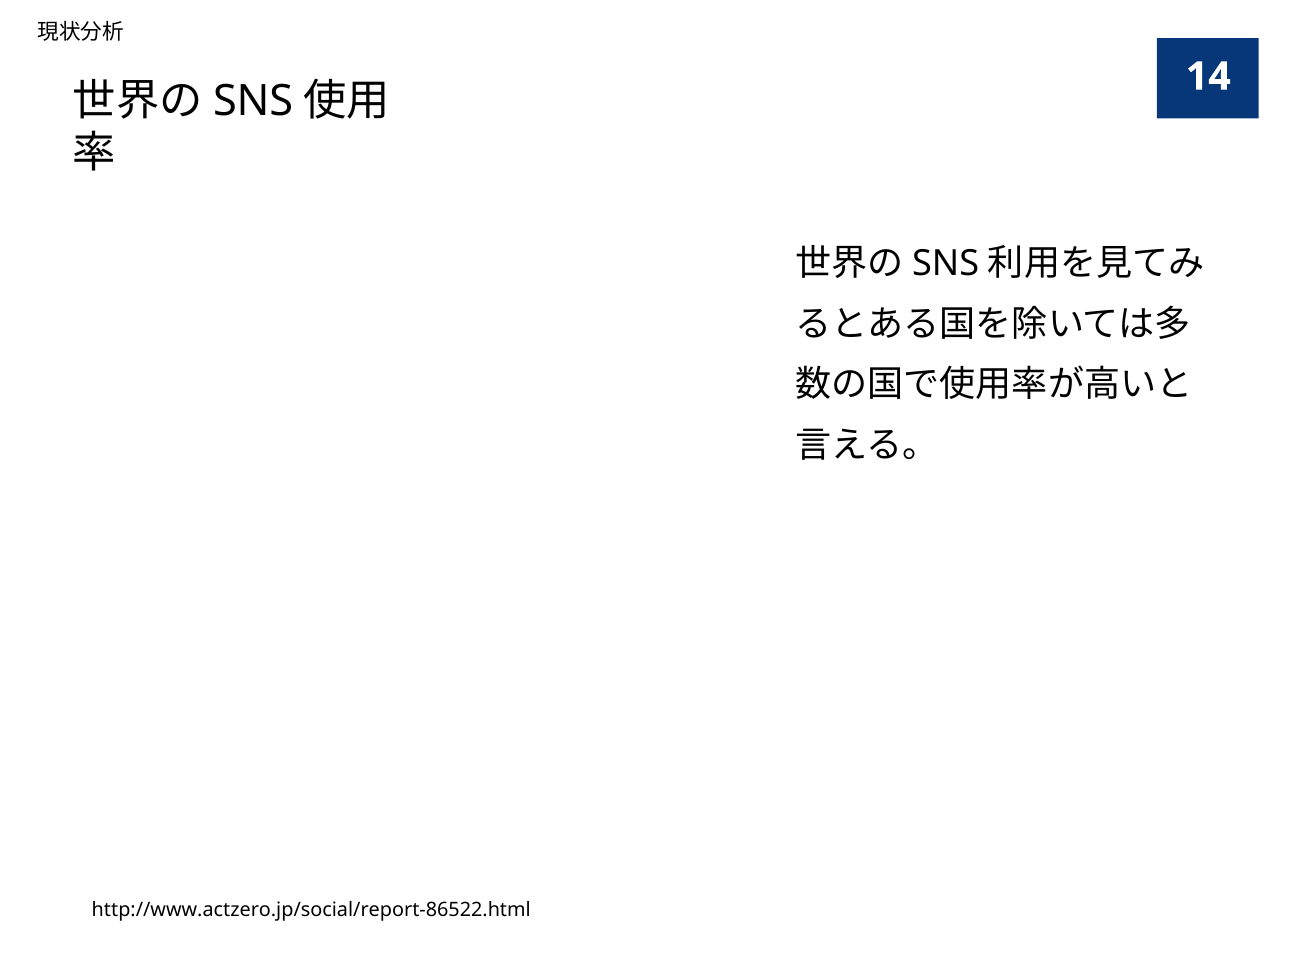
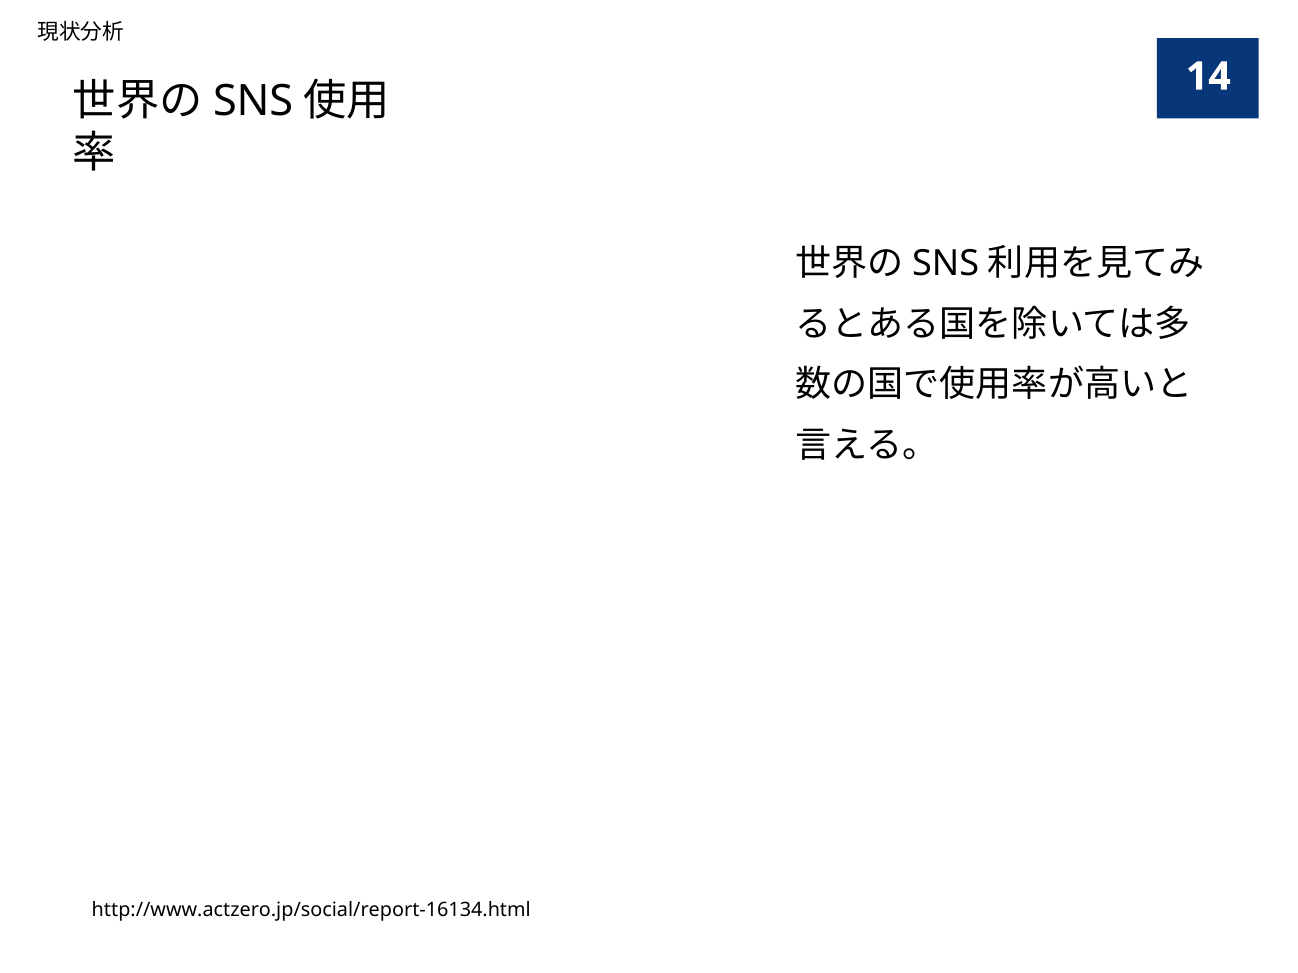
http://www.actzero.jp/social/report-86522.html: http://www.actzero.jp/social/report-86522.html -> http://www.actzero.jp/social/report-16134.html
